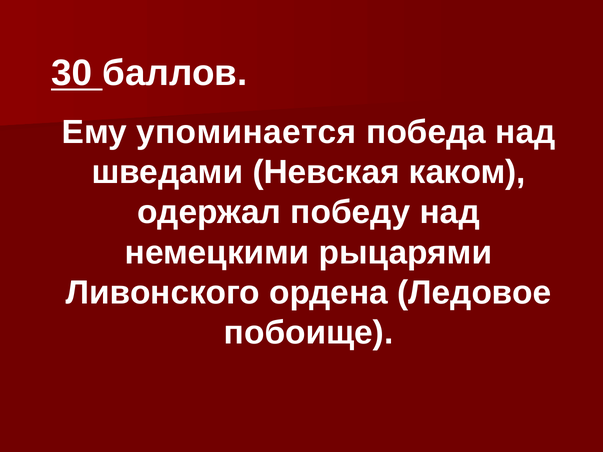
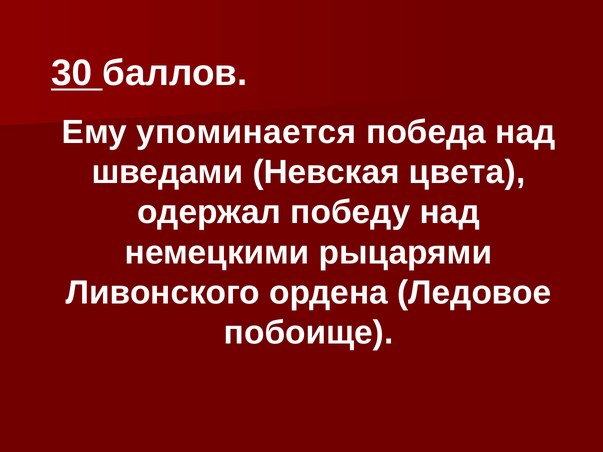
каком: каком -> цвета
